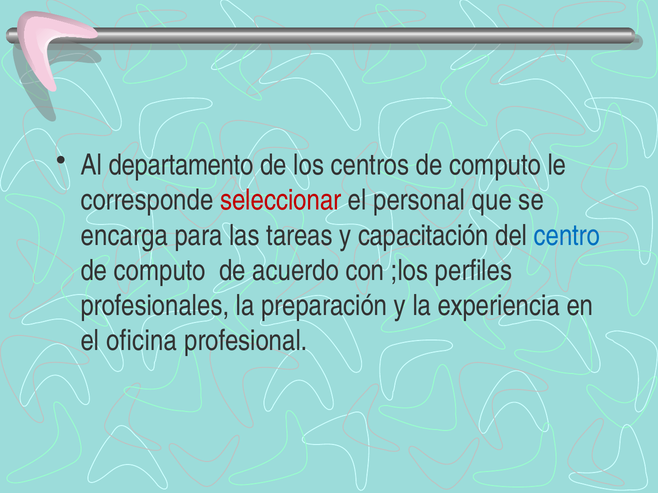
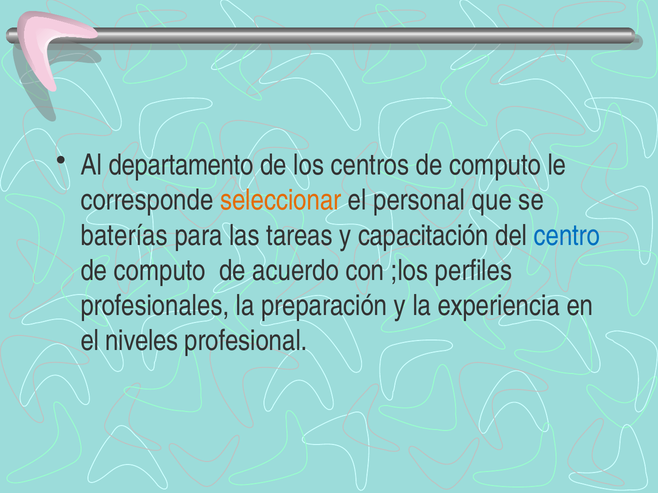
seleccionar colour: red -> orange
encarga: encarga -> baterías
oficina: oficina -> niveles
